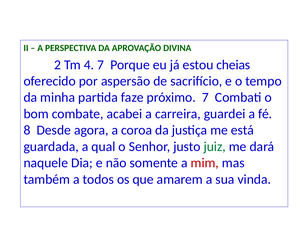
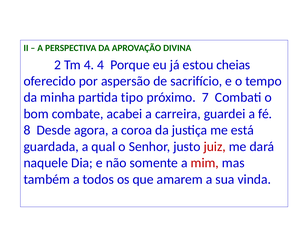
4 7: 7 -> 4
faze: faze -> tipo
juiz colour: green -> red
